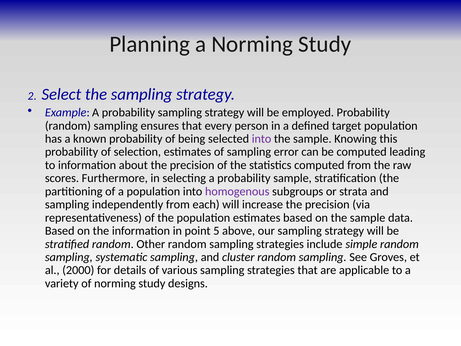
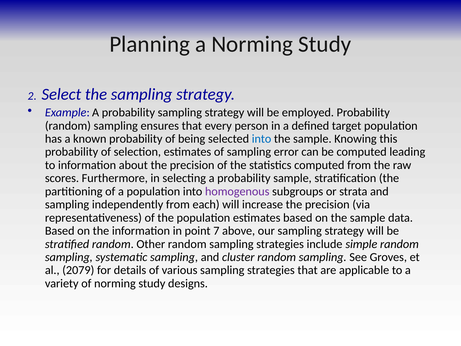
into at (262, 139) colour: purple -> blue
5: 5 -> 7
2000: 2000 -> 2079
